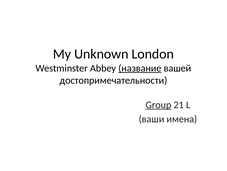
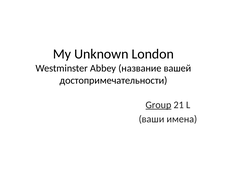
название underline: present -> none
